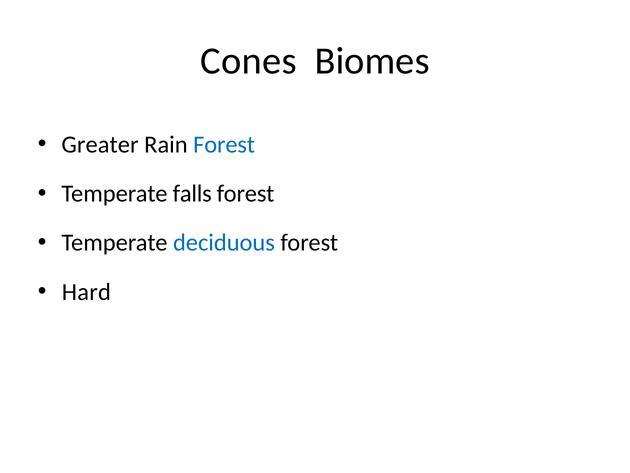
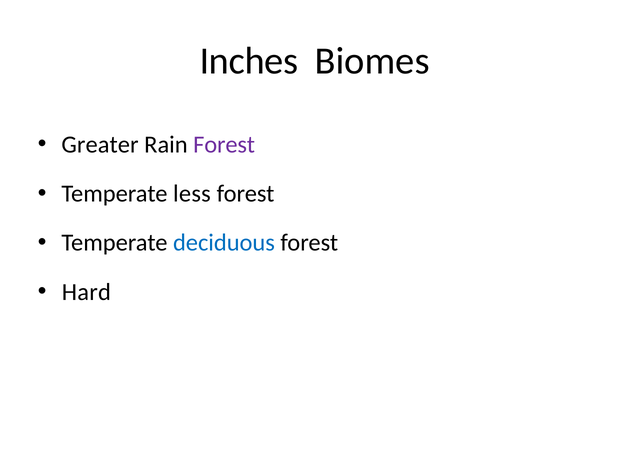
Cones: Cones -> Inches
Forest at (224, 145) colour: blue -> purple
falls: falls -> less
